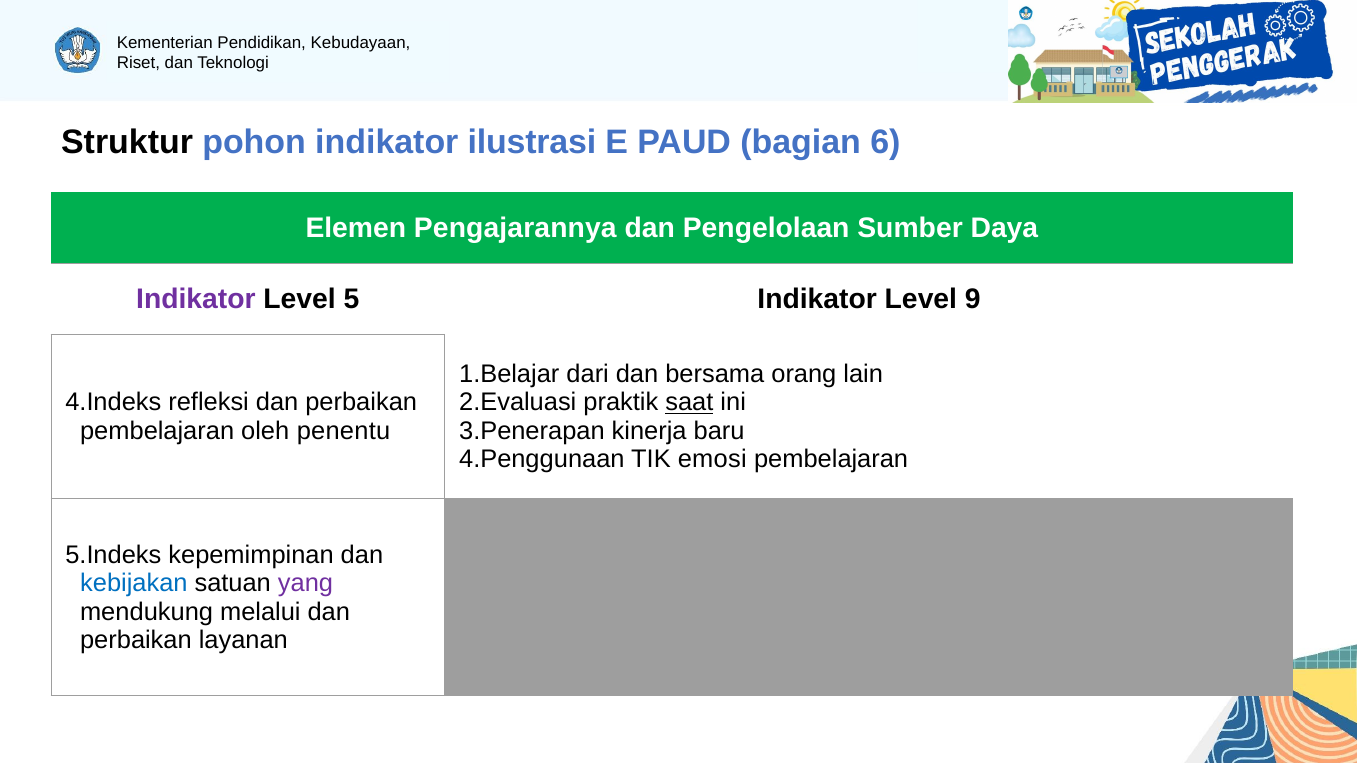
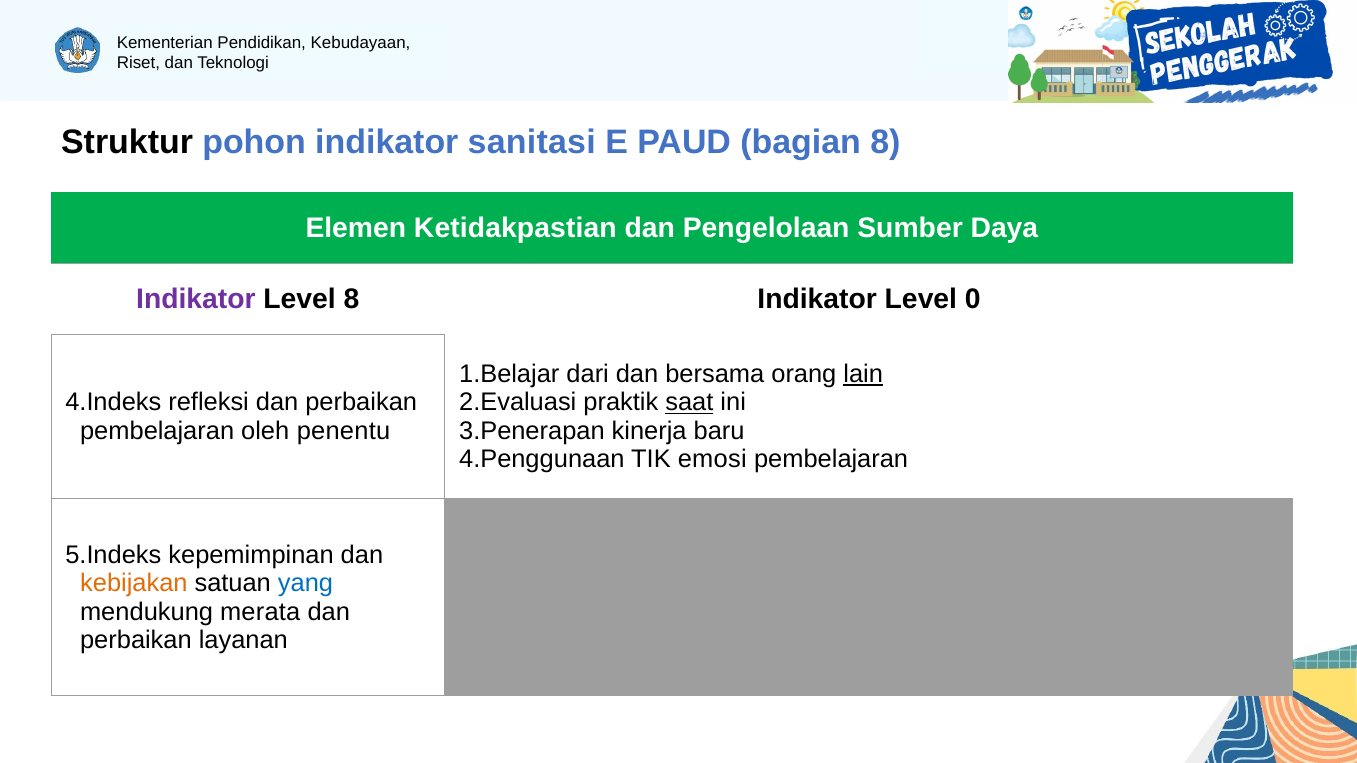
ilustrasi: ilustrasi -> sanitasi
bagian 6: 6 -> 8
Pengajarannya: Pengajarannya -> Ketidakpastian
Level 5: 5 -> 8
9: 9 -> 0
lain underline: none -> present
kebijakan colour: blue -> orange
yang colour: purple -> blue
melalui: melalui -> merata
